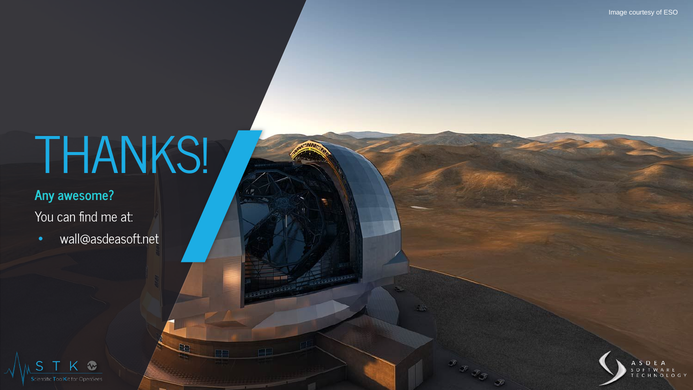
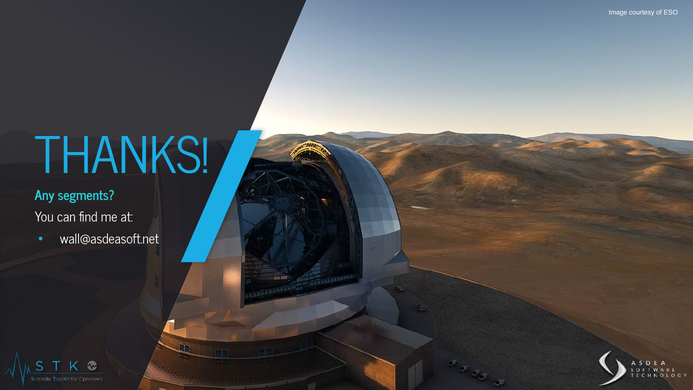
awesome: awesome -> segments
